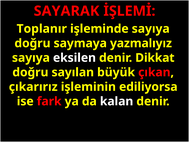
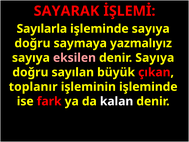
Toplanır: Toplanır -> Sayılarla
eksilen colour: white -> pink
denir Dikkat: Dikkat -> Sayıya
çıkarırız: çıkarırız -> toplanır
işleminin ediliyorsa: ediliyorsa -> işleminde
